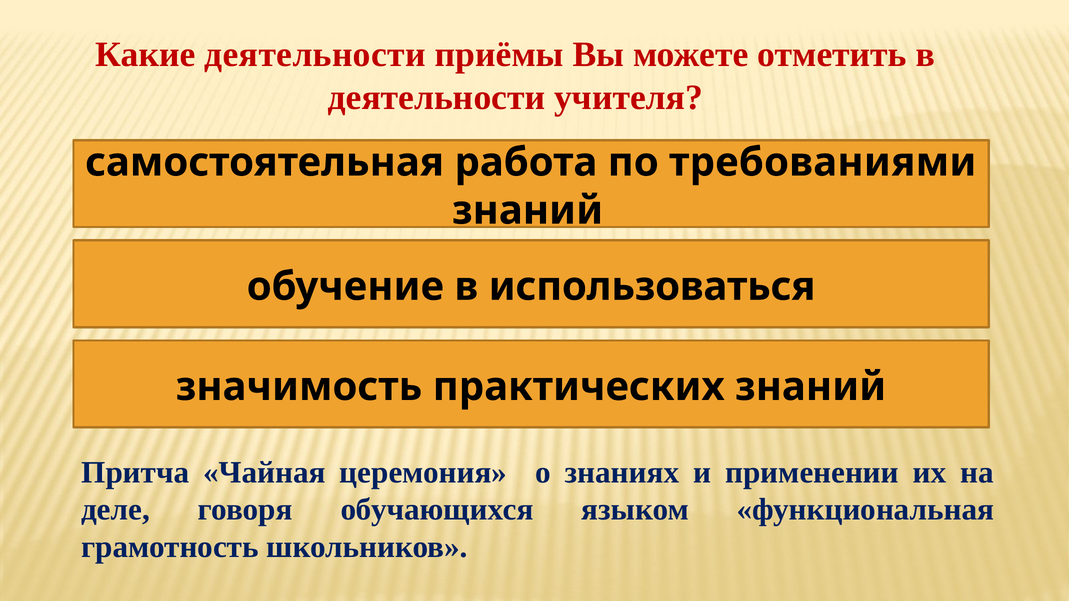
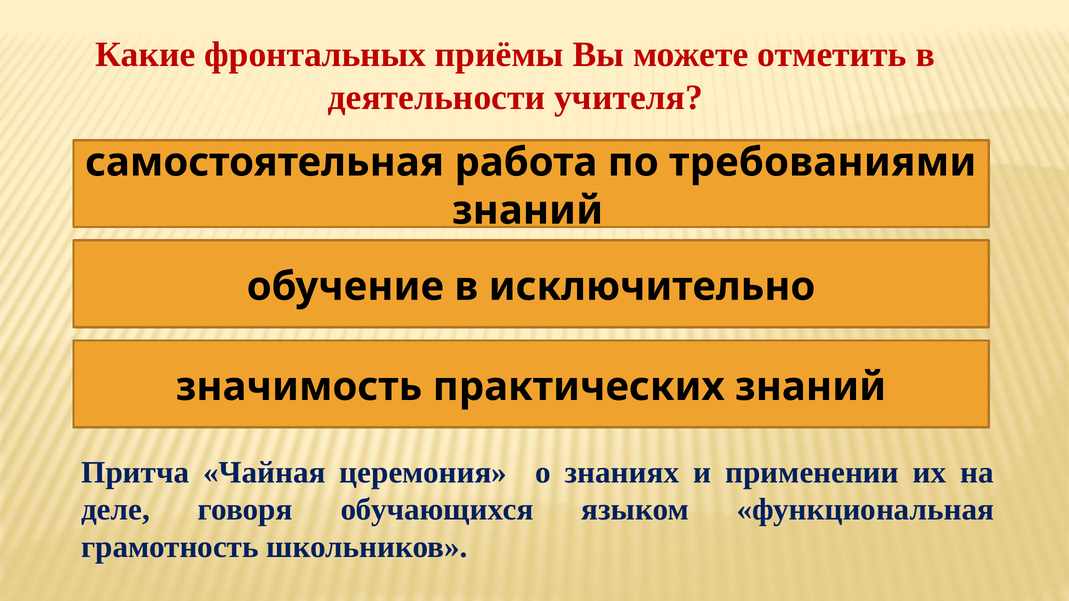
Какие деятельности: деятельности -> фронтальных
использоваться: использоваться -> исключительно
